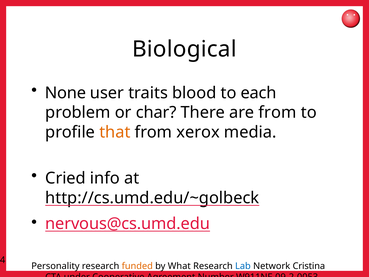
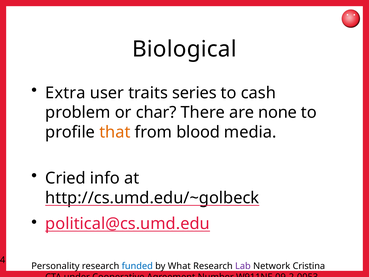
None: None -> Extra
blood: blood -> series
each: each -> cash
are from: from -> none
xerox: xerox -> blood
nervous@cs.umd.edu: nervous@cs.umd.edu -> political@cs.umd.edu
funded colour: orange -> blue
Lab colour: blue -> purple
